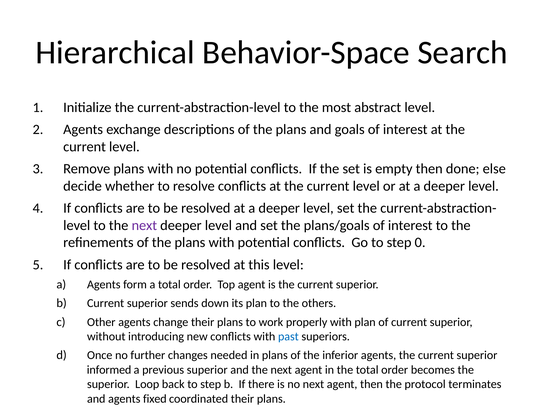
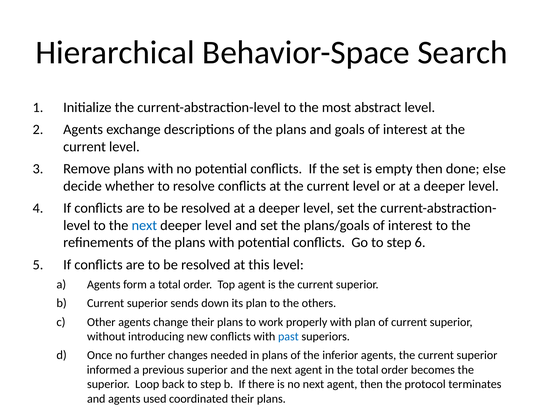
next at (144, 225) colour: purple -> blue
0: 0 -> 6
fixed: fixed -> used
